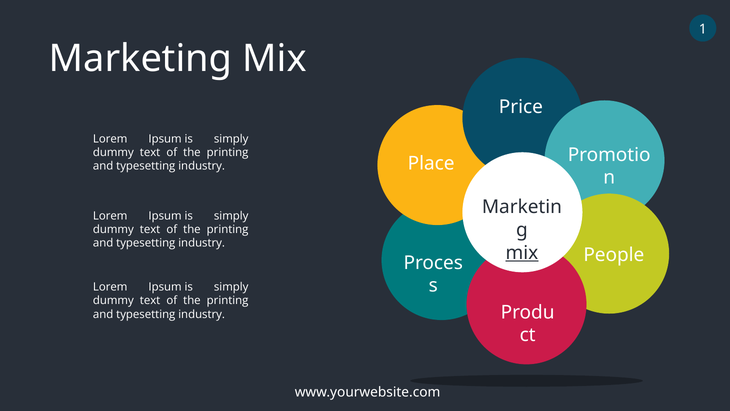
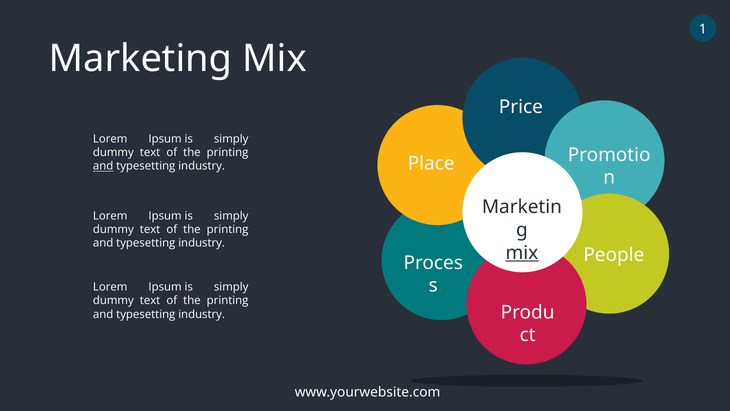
and at (103, 166) underline: none -> present
